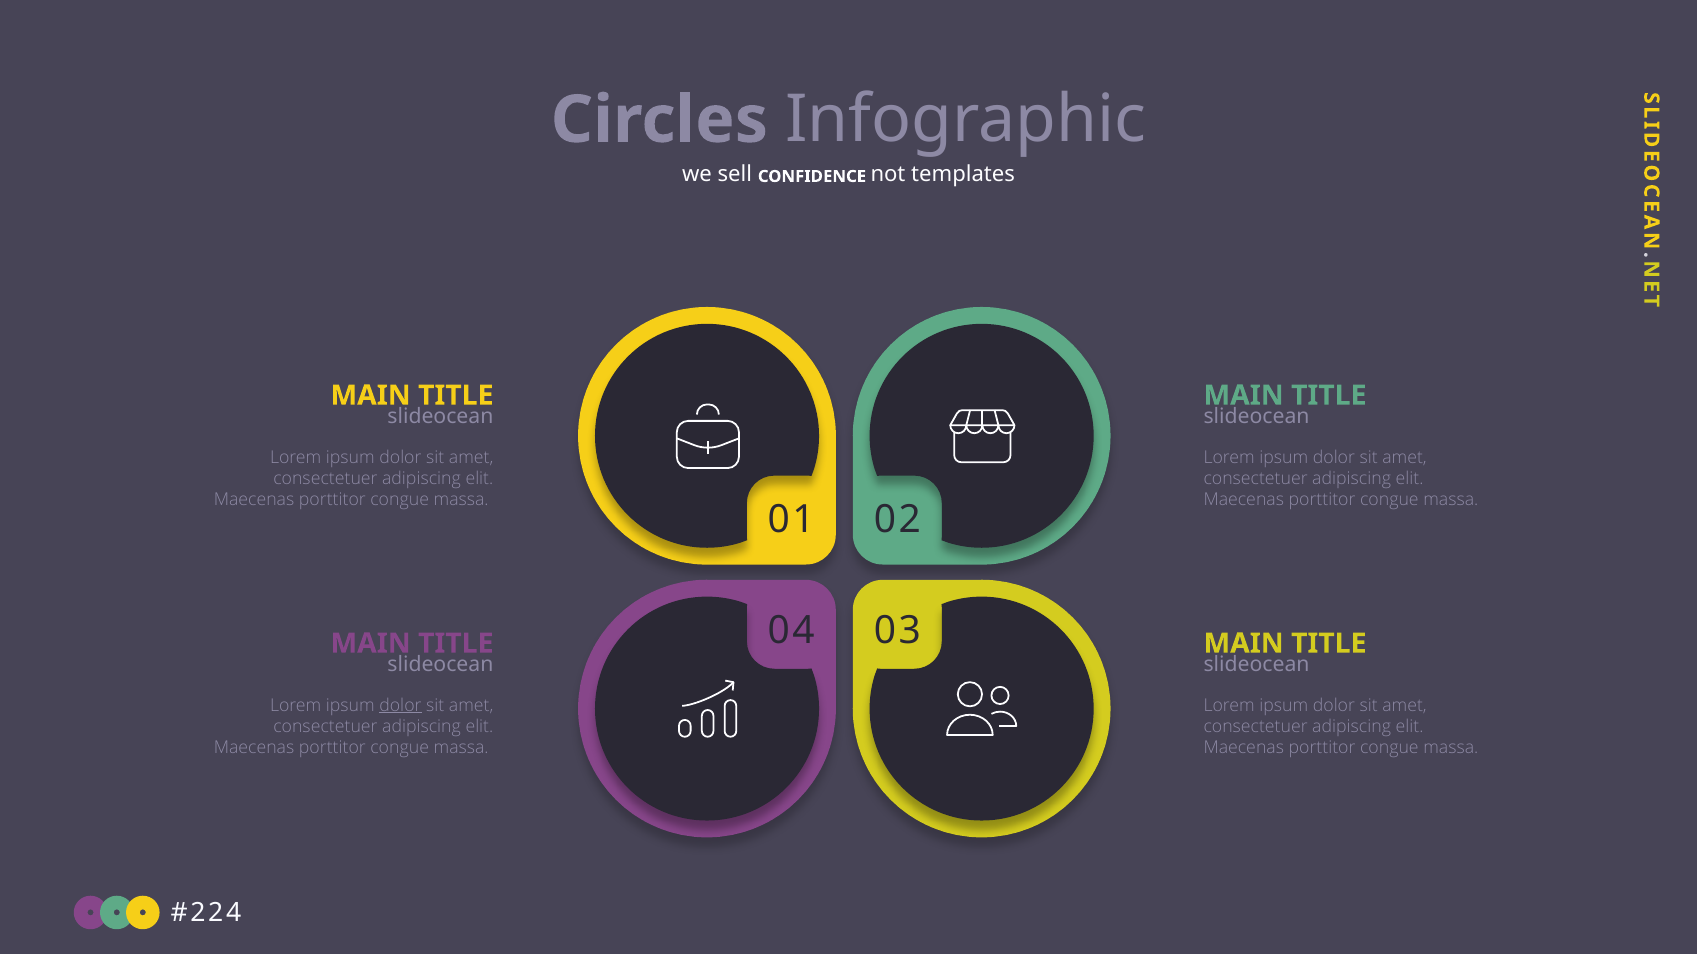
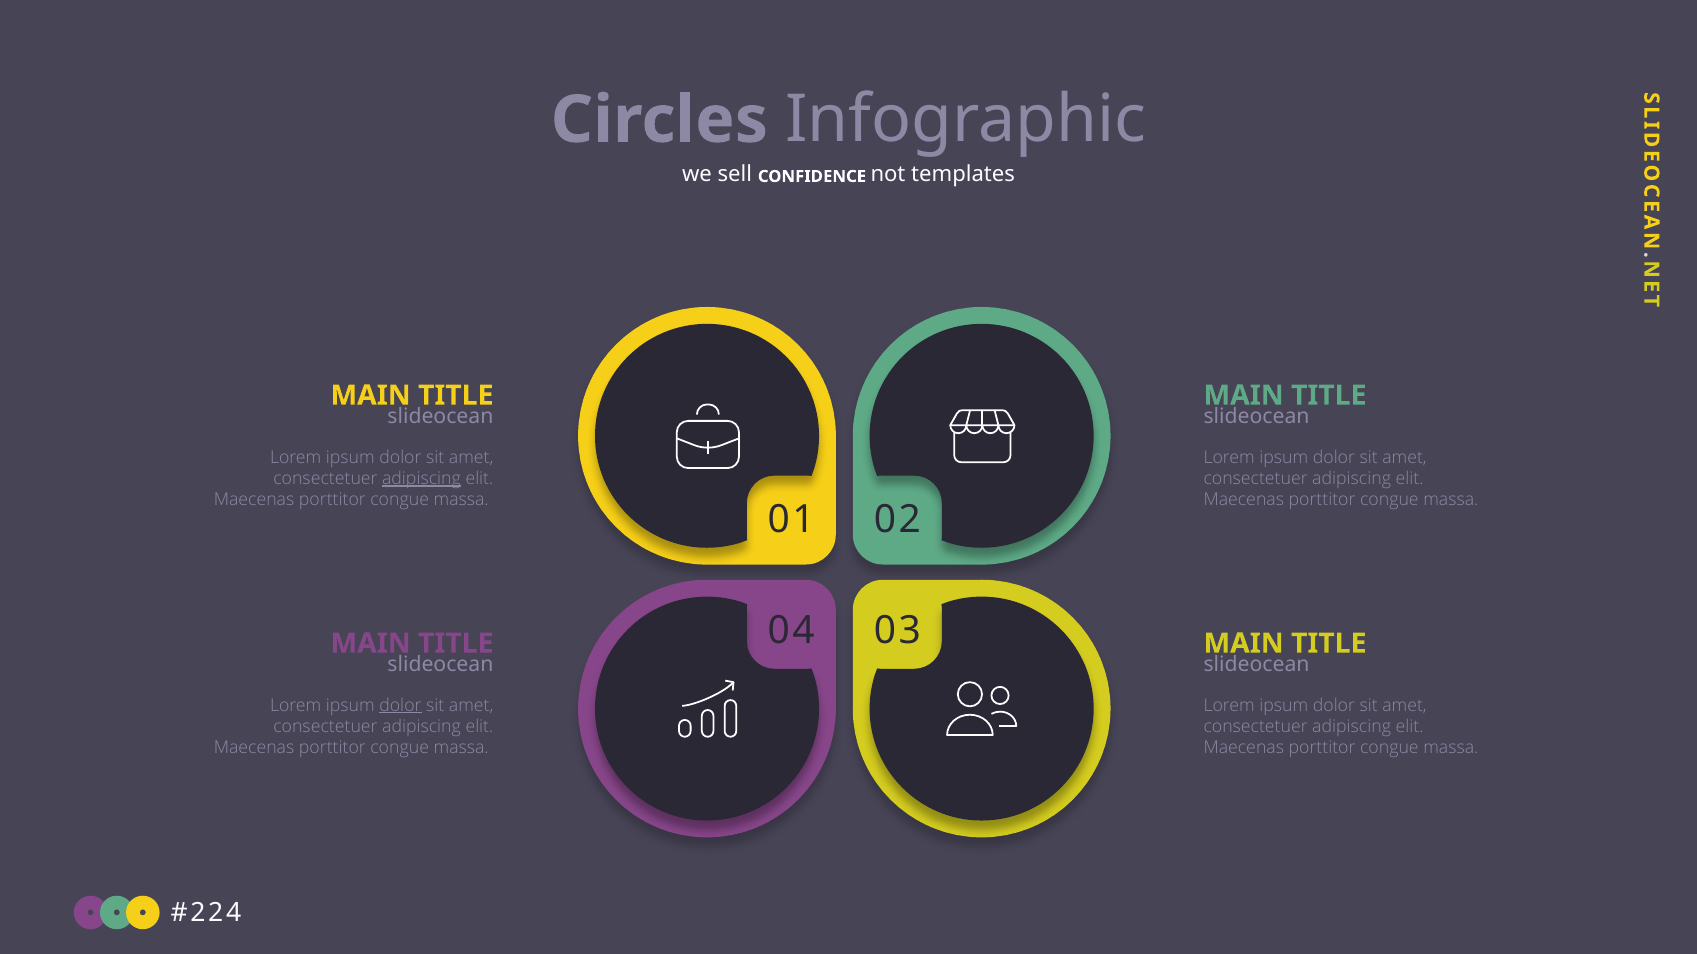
adipiscing at (421, 479) underline: none -> present
